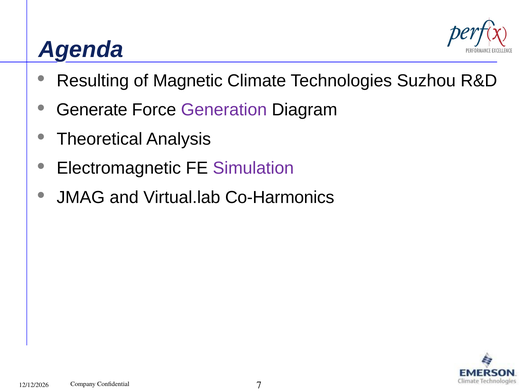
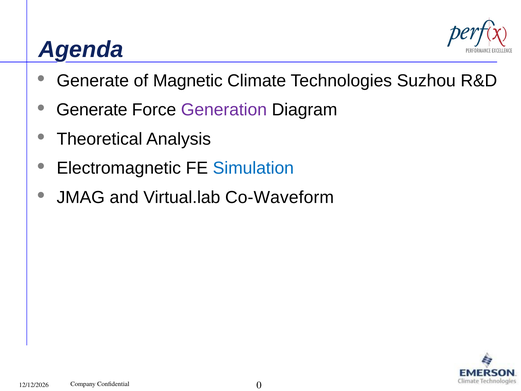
Resulting at (93, 81): Resulting -> Generate
Simulation colour: purple -> blue
Co-Harmonics: Co-Harmonics -> Co-Waveform
7: 7 -> 0
